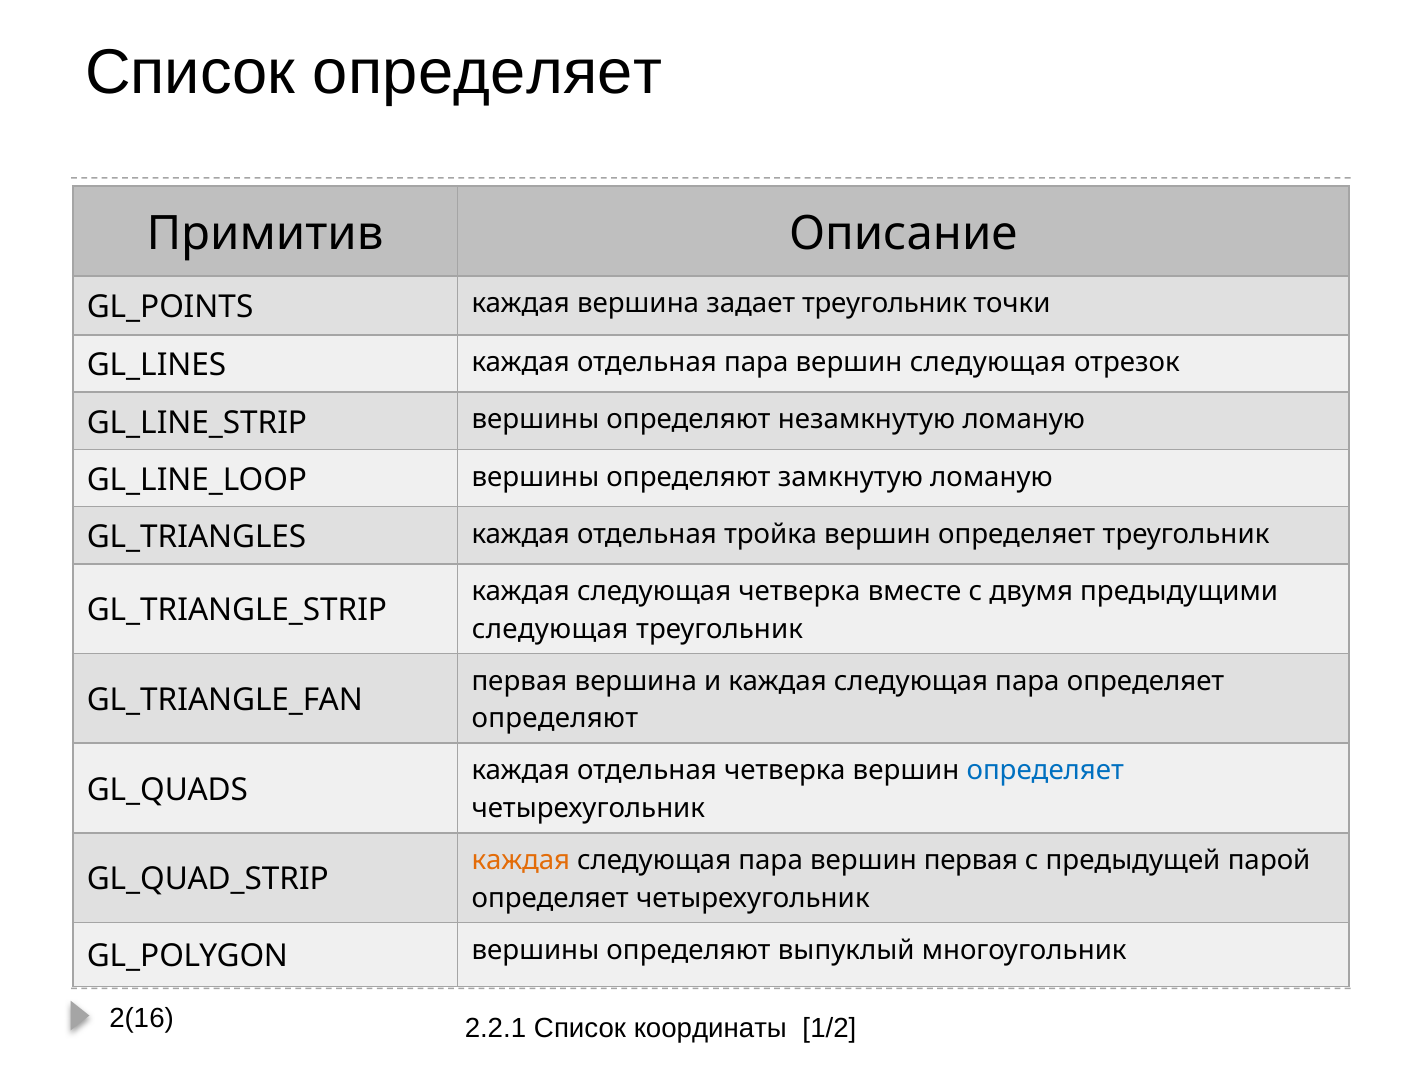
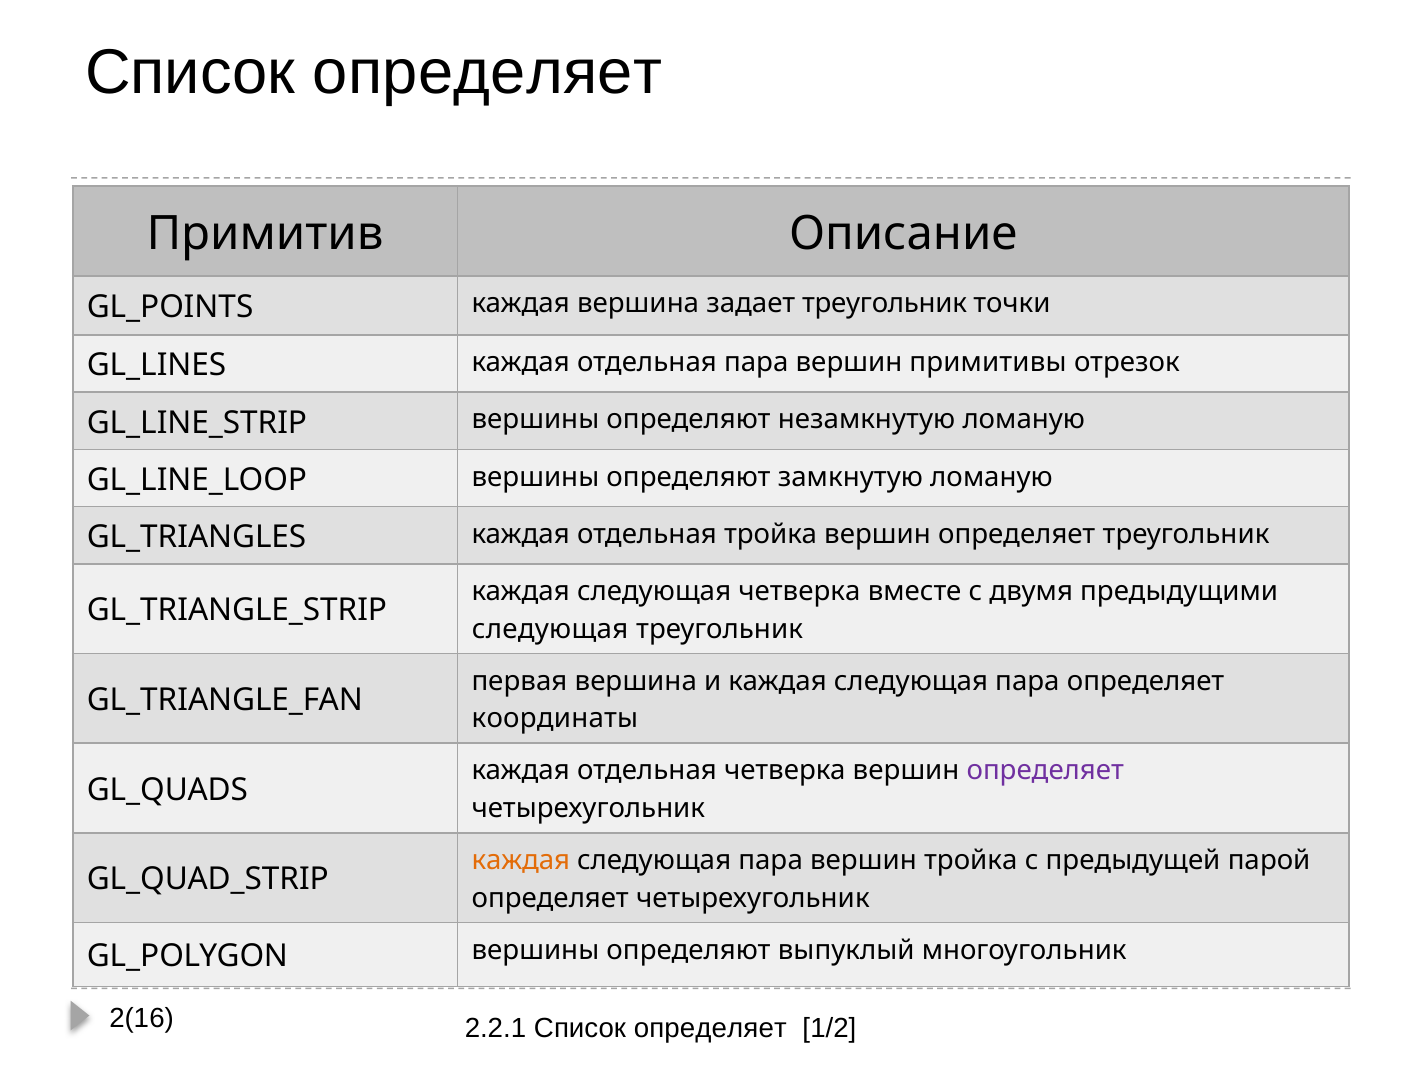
вершин следующая: следующая -> примитивы
определяют at (555, 718): определяют -> координаты
определяет at (1045, 770) colour: blue -> purple
вершин первая: первая -> тройка
2.2.1 Список координаты: координаты -> определяет
